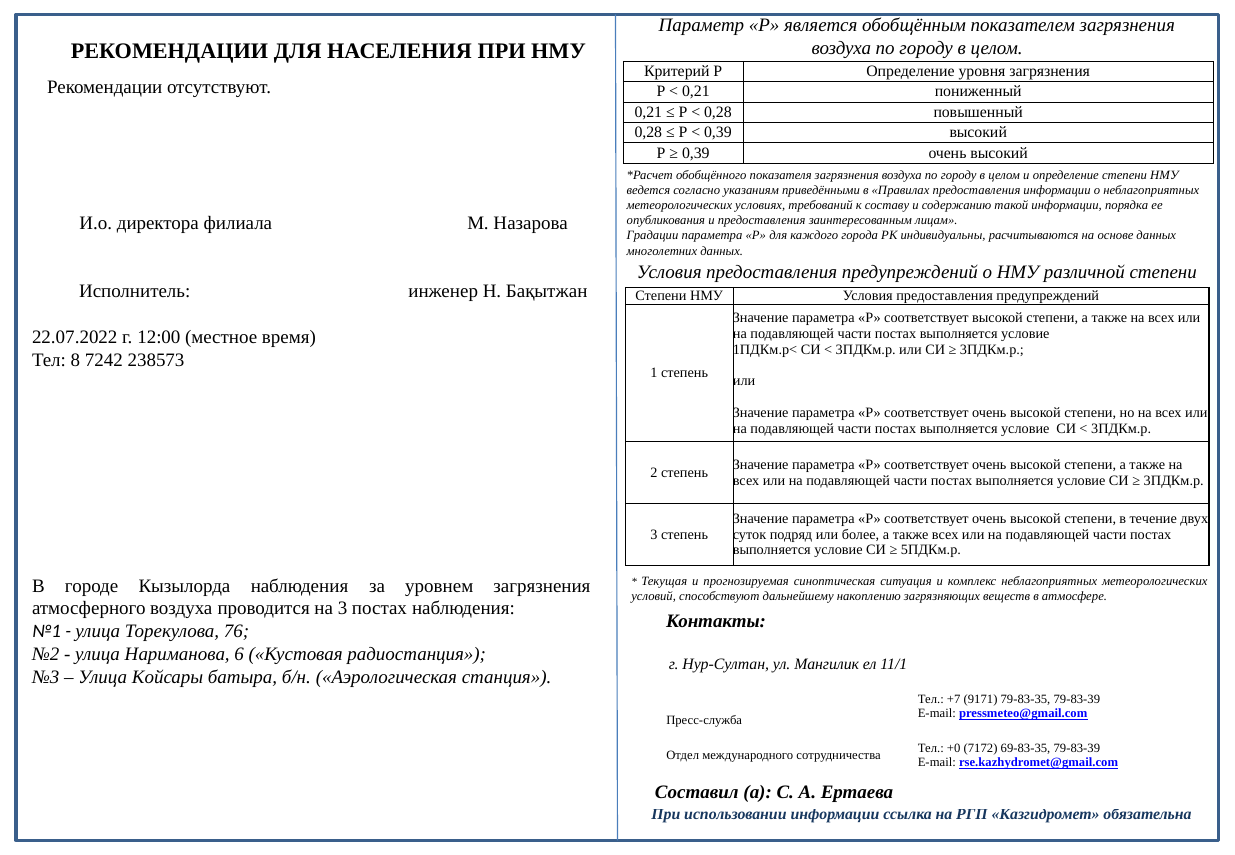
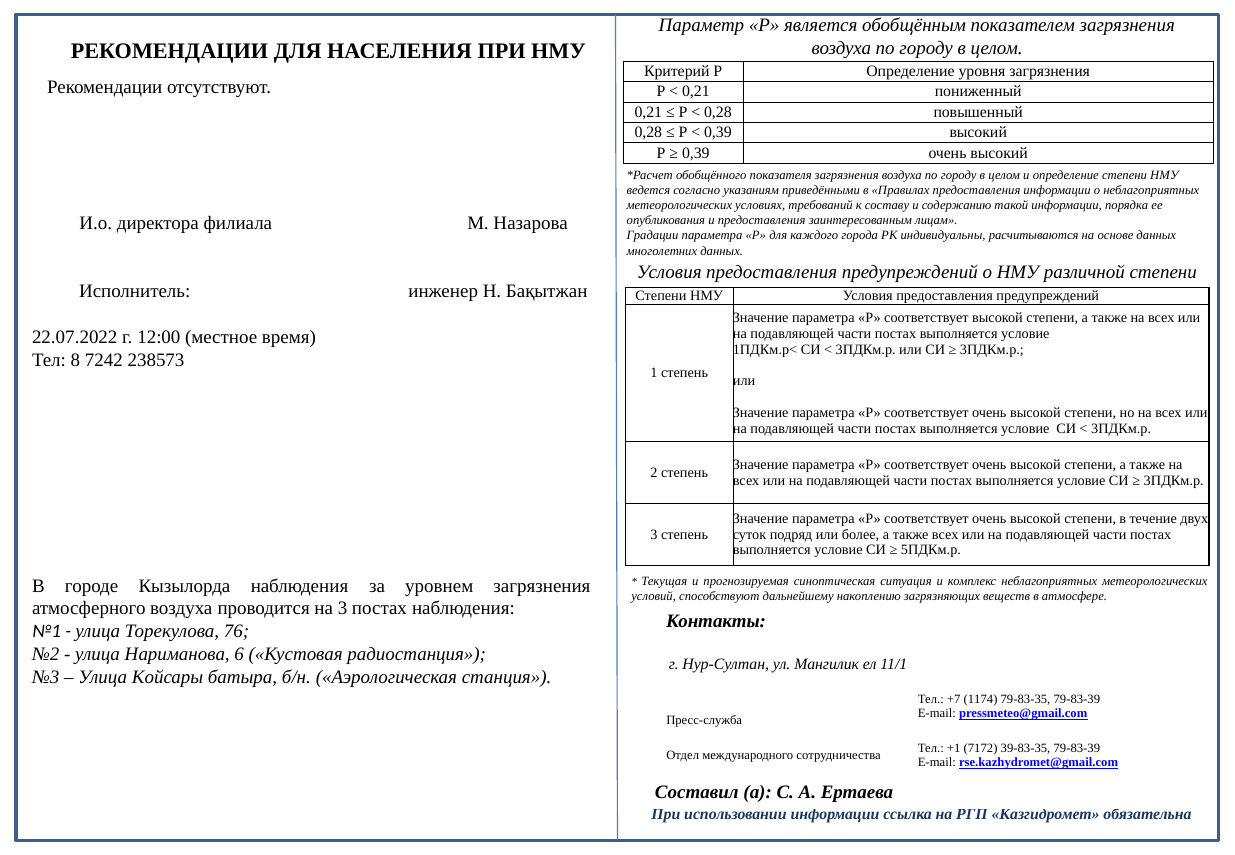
9171: 9171 -> 1174
+0: +0 -> +1
69-83-35: 69-83-35 -> 39-83-35
